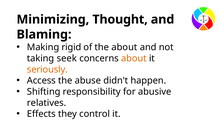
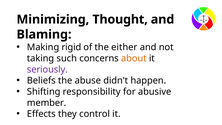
the about: about -> either
seek: seek -> such
seriously colour: orange -> purple
Access: Access -> Beliefs
relatives: relatives -> member
